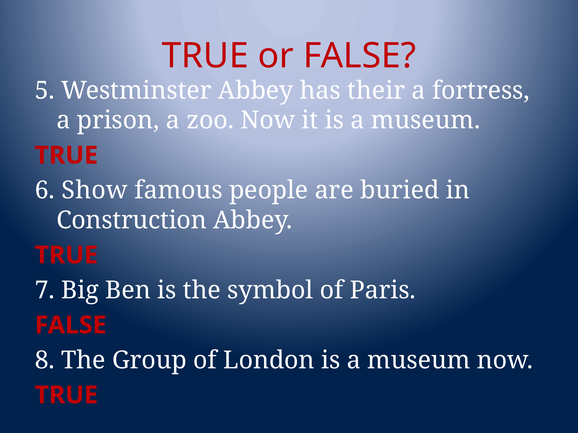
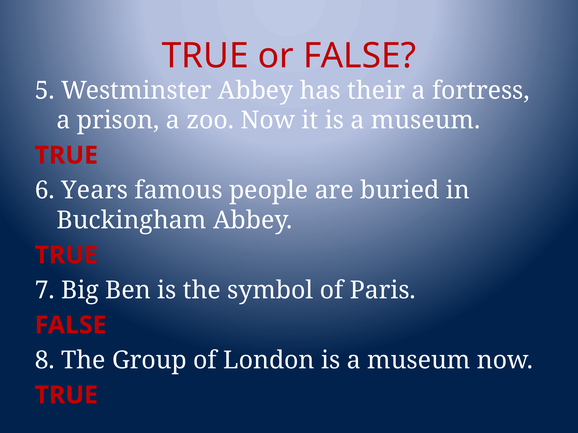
Show: Show -> Years
Construction: Construction -> Buckingham
